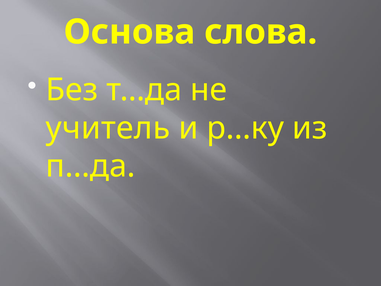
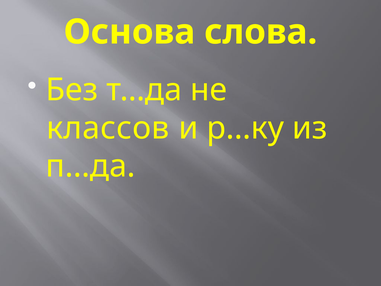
учитель: учитель -> классов
